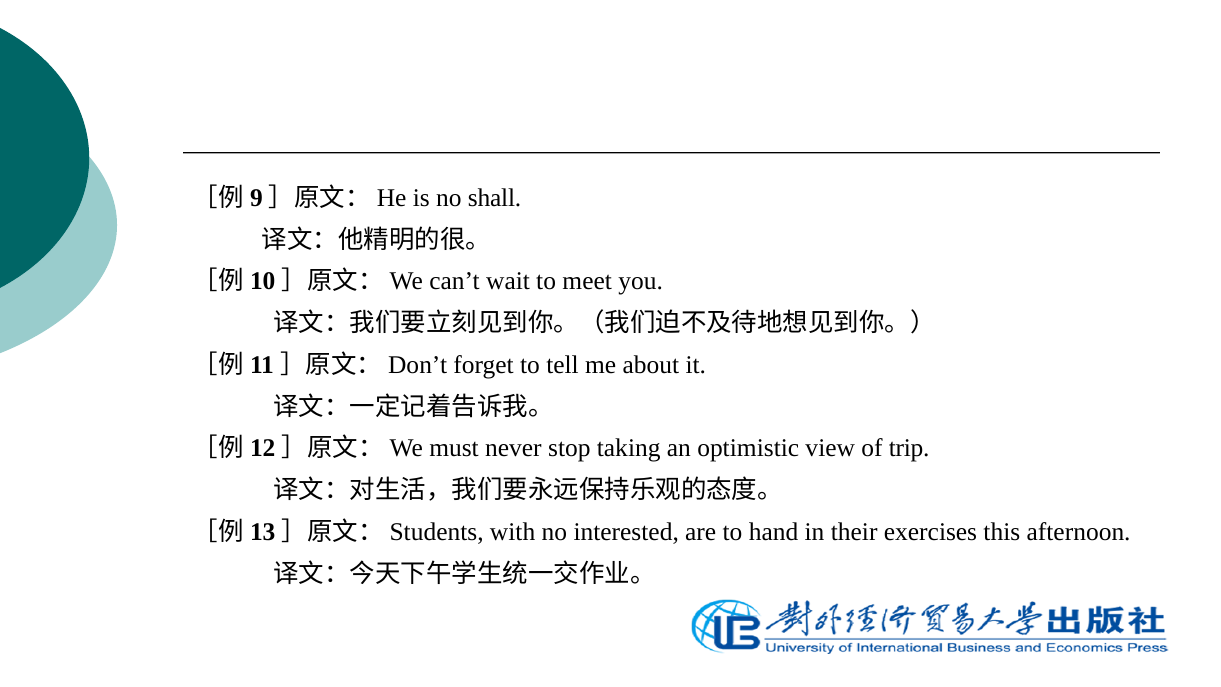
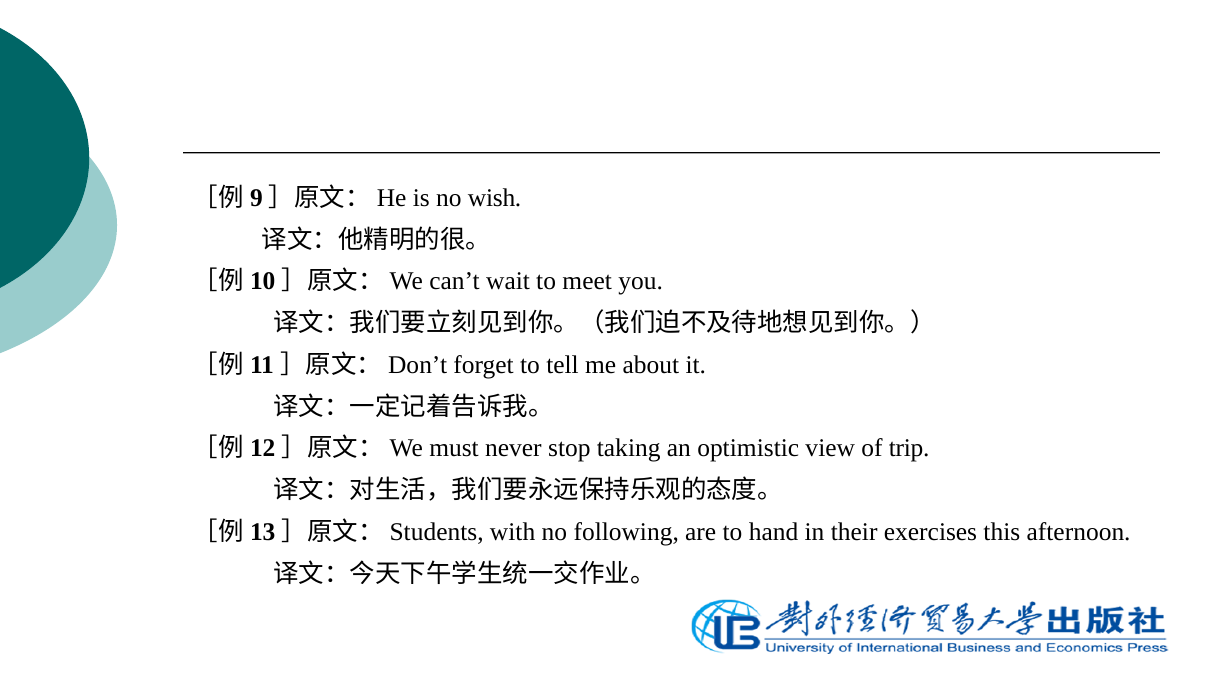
shall: shall -> wish
interested: interested -> following
